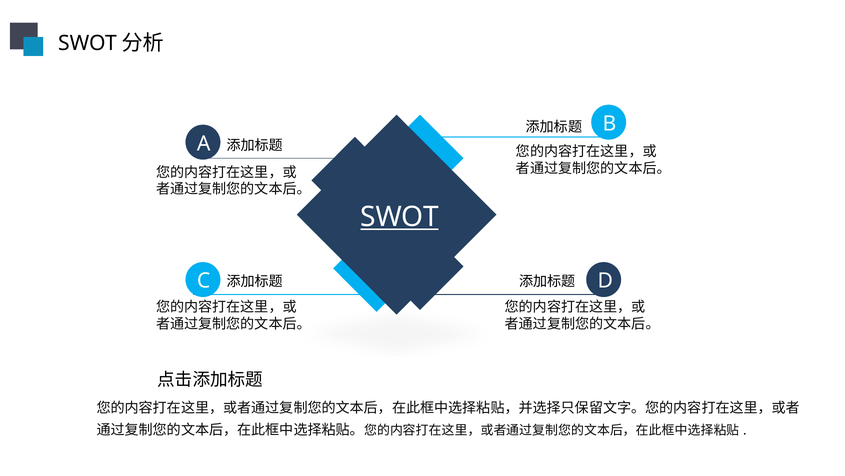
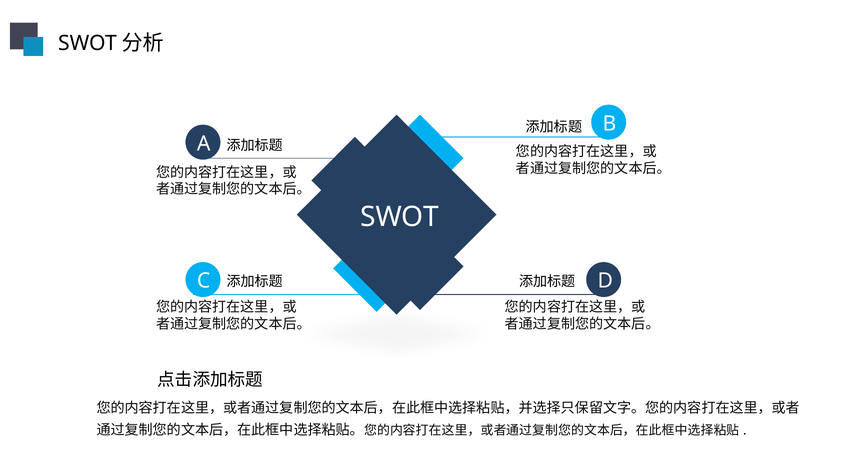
SWOT underline: present -> none
